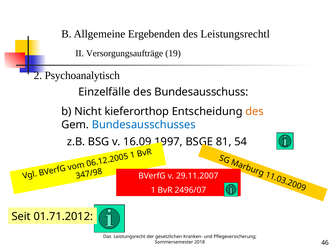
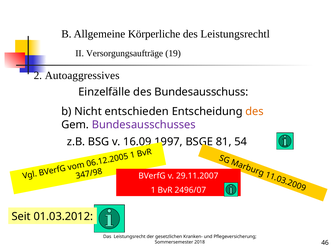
Ergebenden: Ergebenden -> Körperliche
Psychoanalytisch: Psychoanalytisch -> Autoaggressives
kieferorthop: kieferorthop -> entschieden
Bundesausschusses colour: blue -> purple
01.71.2012: 01.71.2012 -> 01.03.2012
